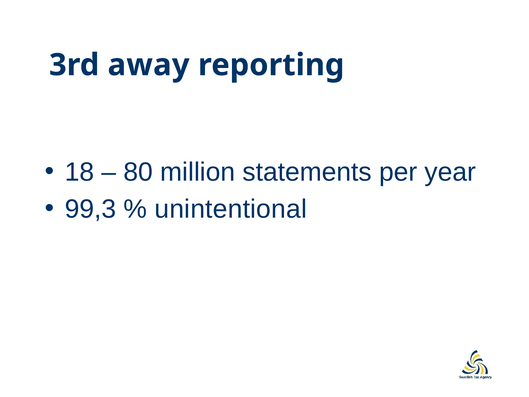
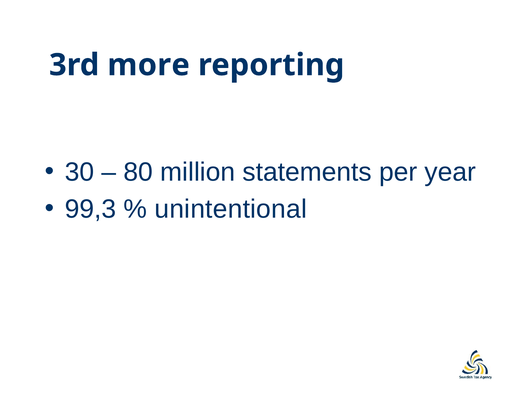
away: away -> more
18: 18 -> 30
